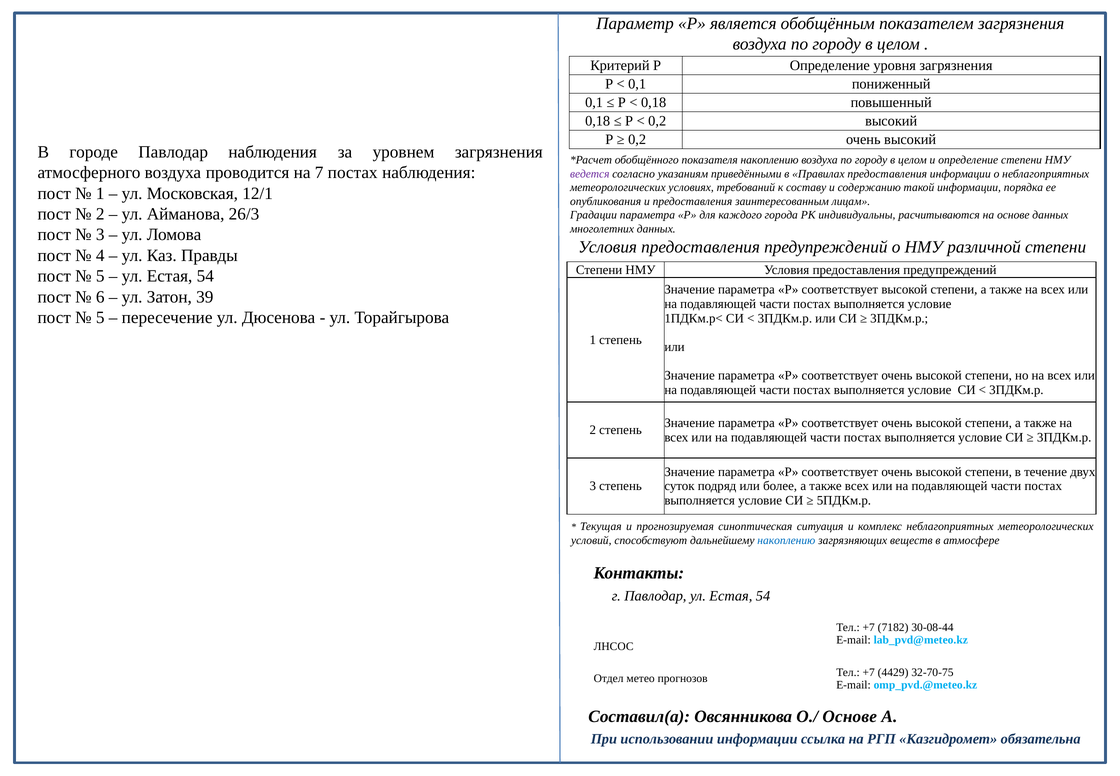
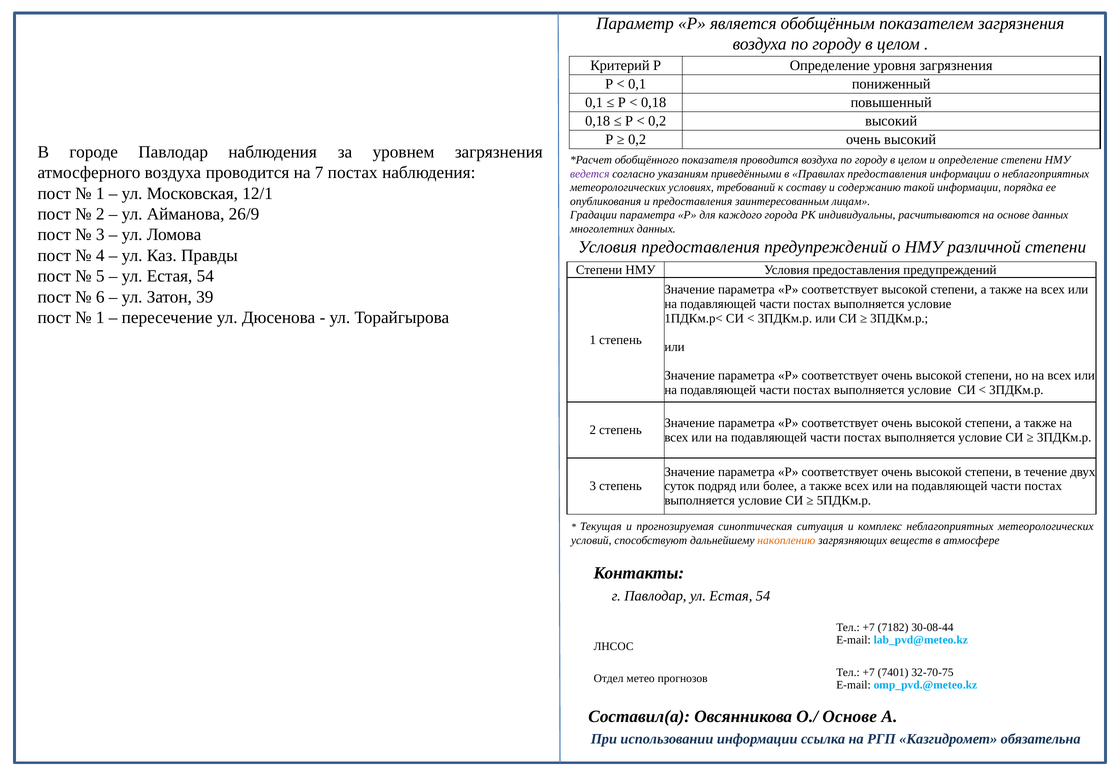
показателя накоплению: накоплению -> проводится
26/3: 26/3 -> 26/9
5 at (100, 317): 5 -> 1
накоплению at (786, 540) colour: blue -> orange
4429: 4429 -> 7401
